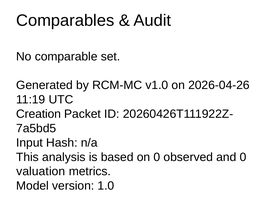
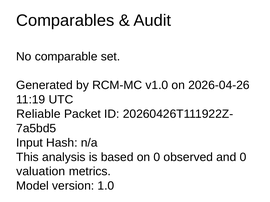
Creation: Creation -> Reliable
